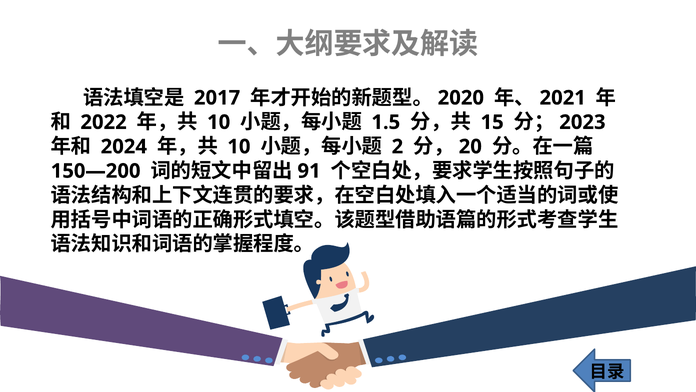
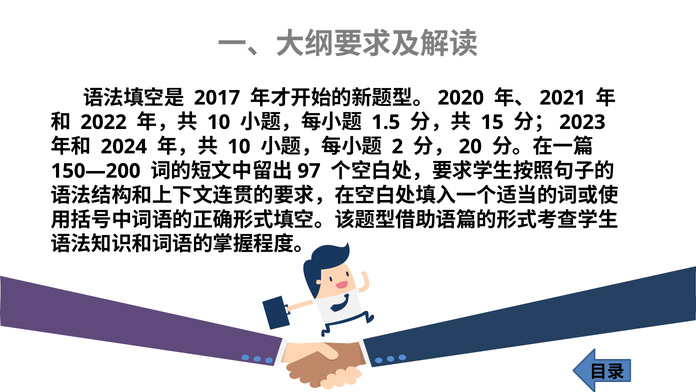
91: 91 -> 97
